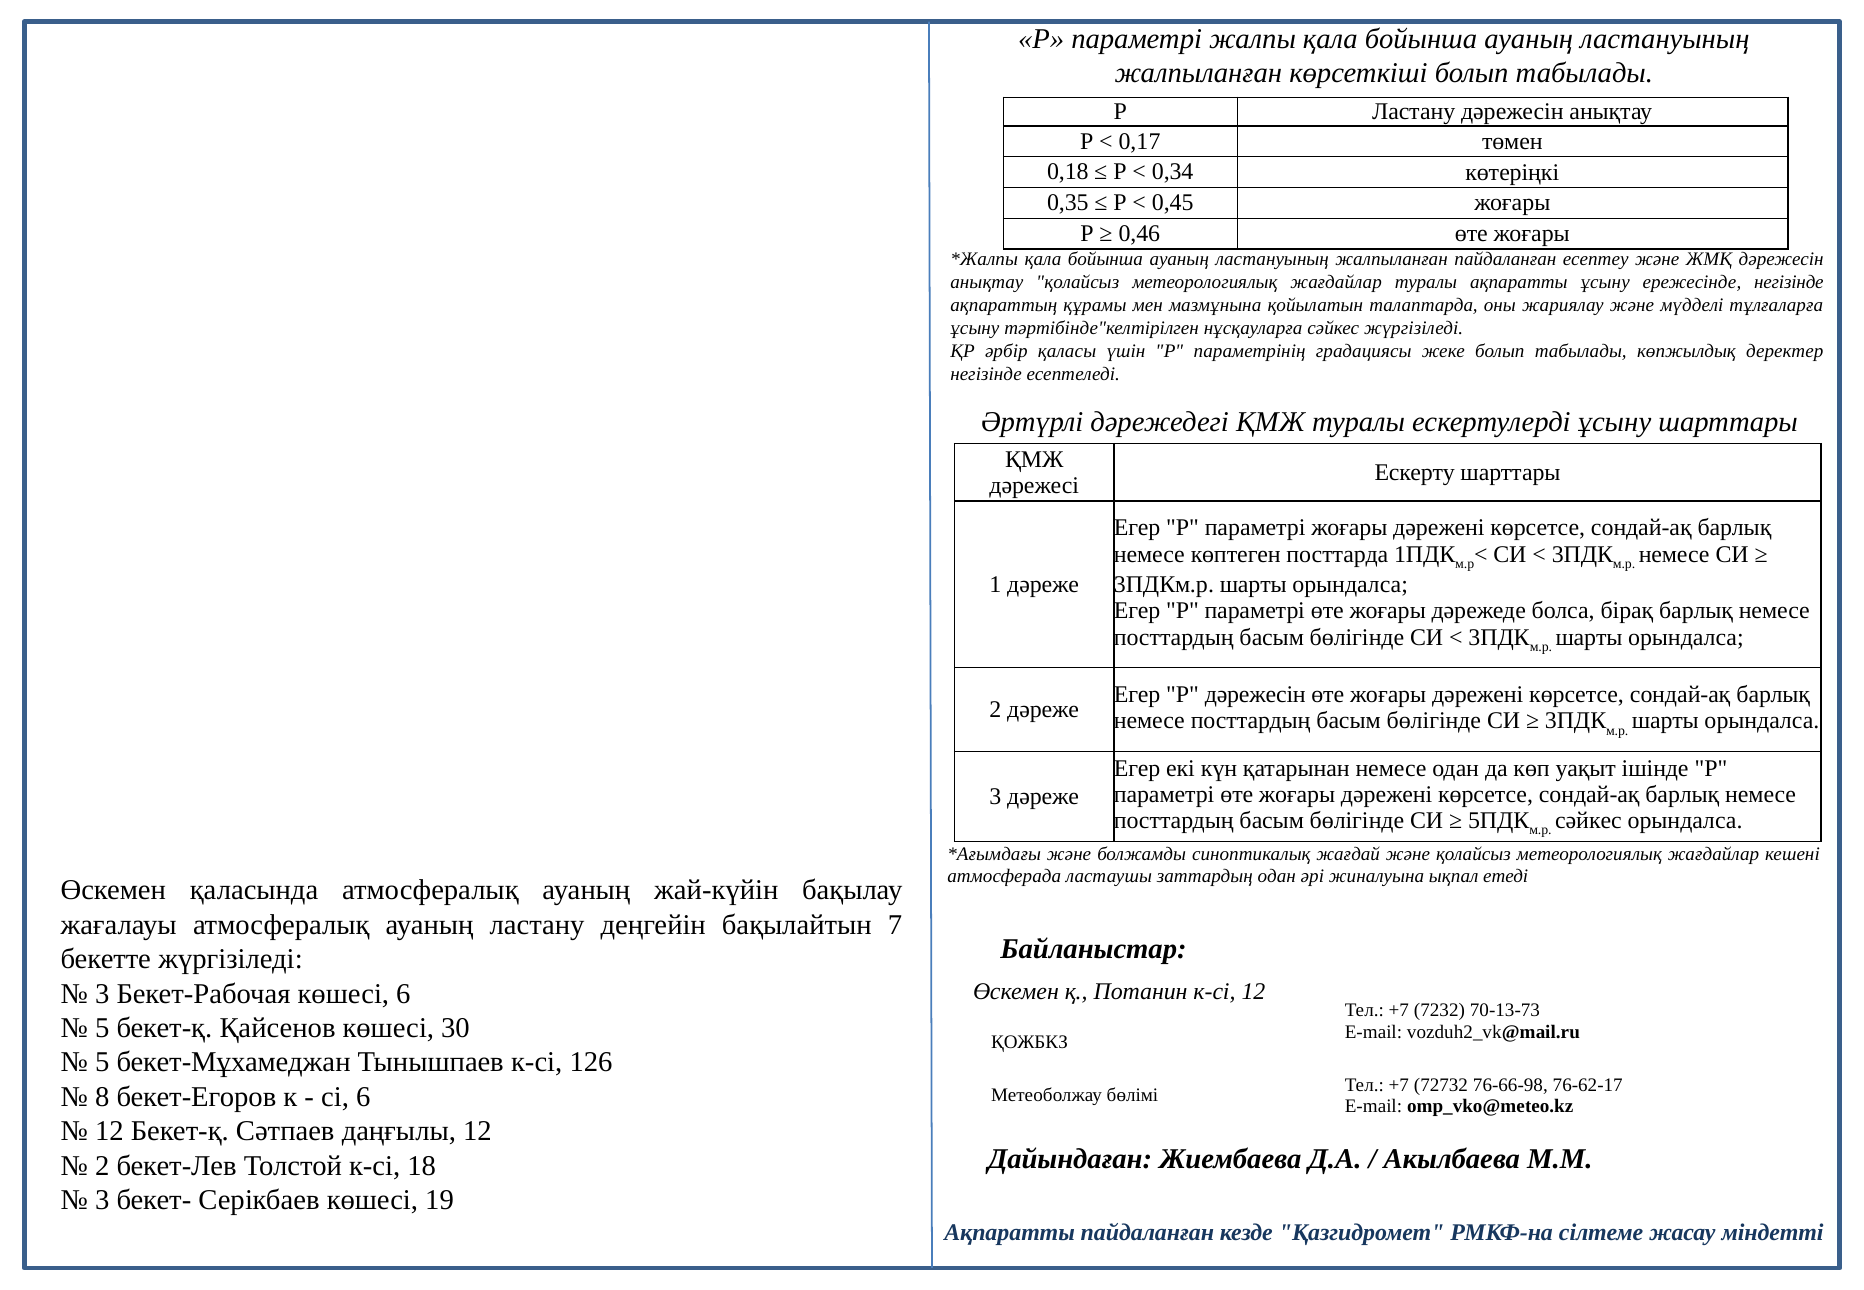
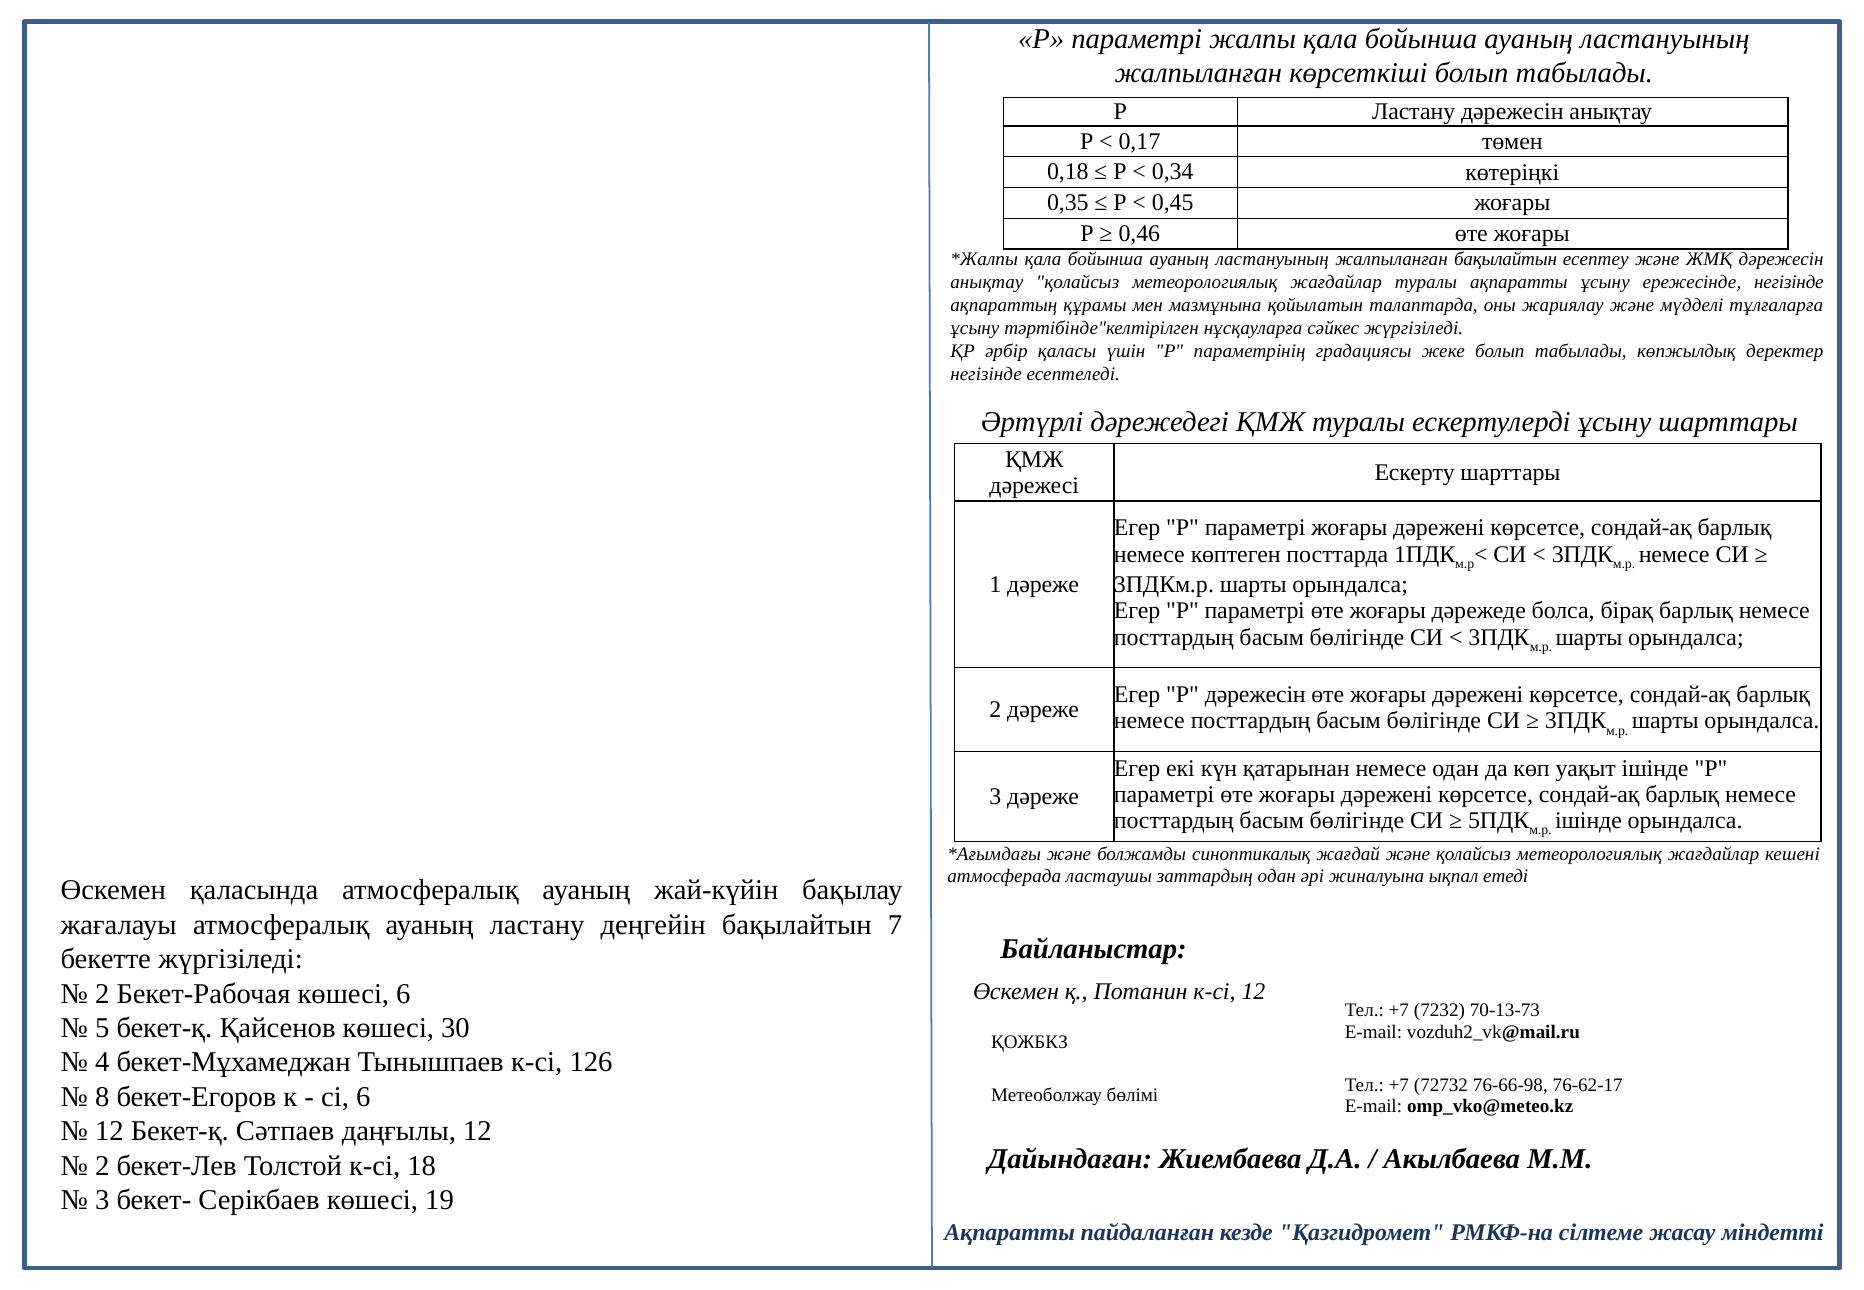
жалпыланған пайдаланған: пайдаланған -> бақылайтын
сәйкес at (1588, 821): сәйкес -> ішінде
3 at (102, 994): 3 -> 2
5 at (102, 1063): 5 -> 4
